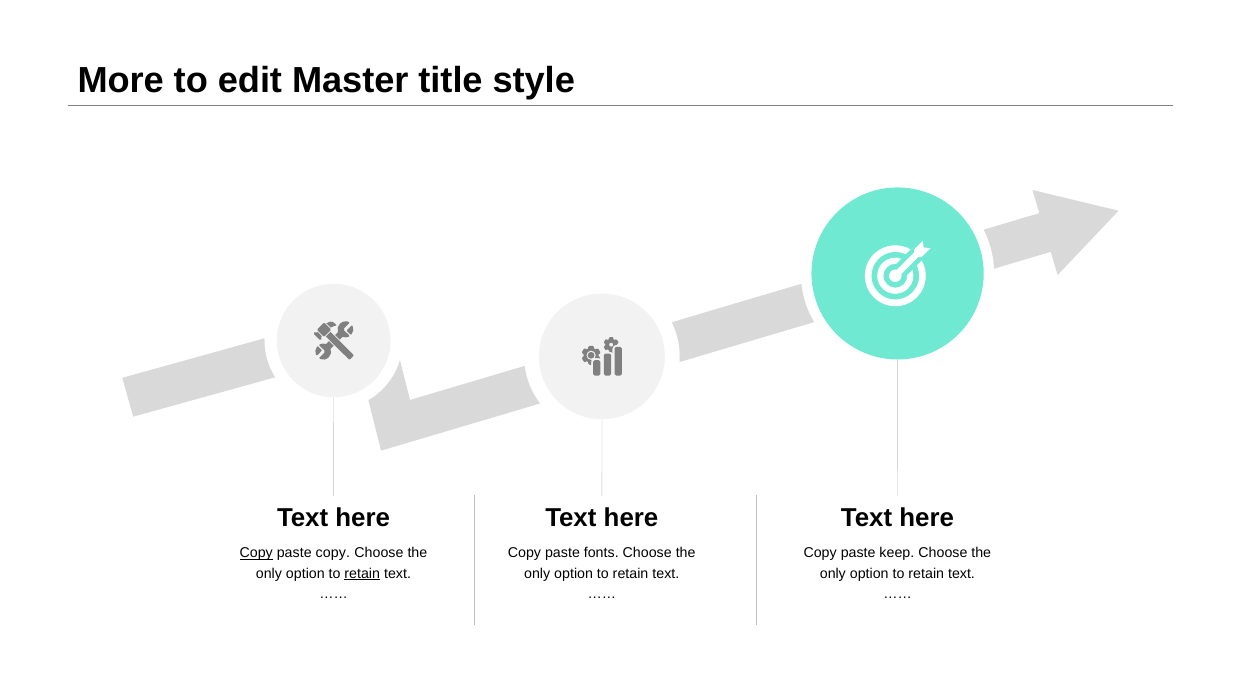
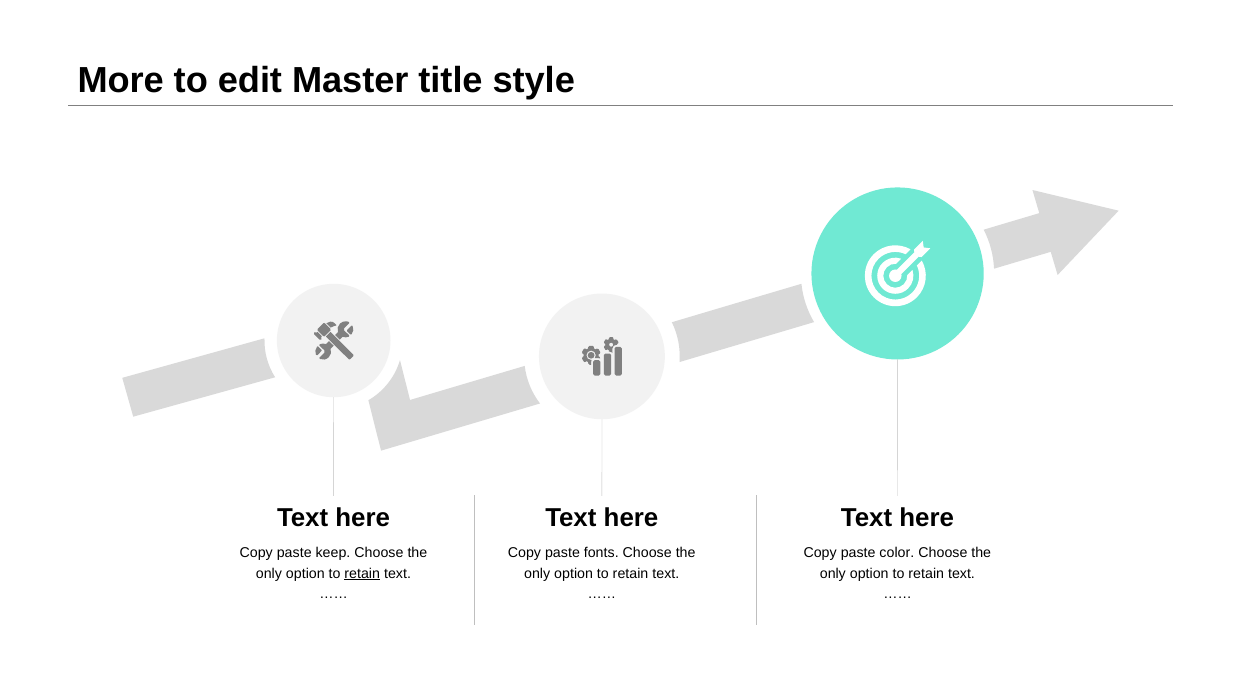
Copy at (256, 553) underline: present -> none
paste copy: copy -> keep
keep: keep -> color
